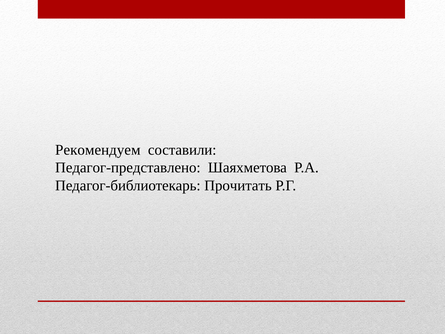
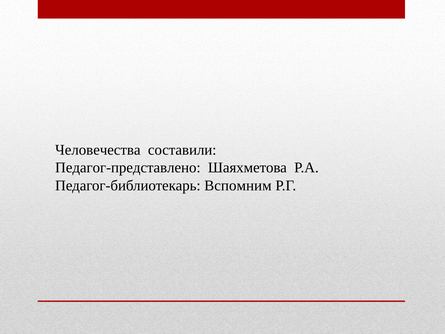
Рекомендуем: Рекомендуем -> Человечества
Прочитать: Прочитать -> Вспомним
